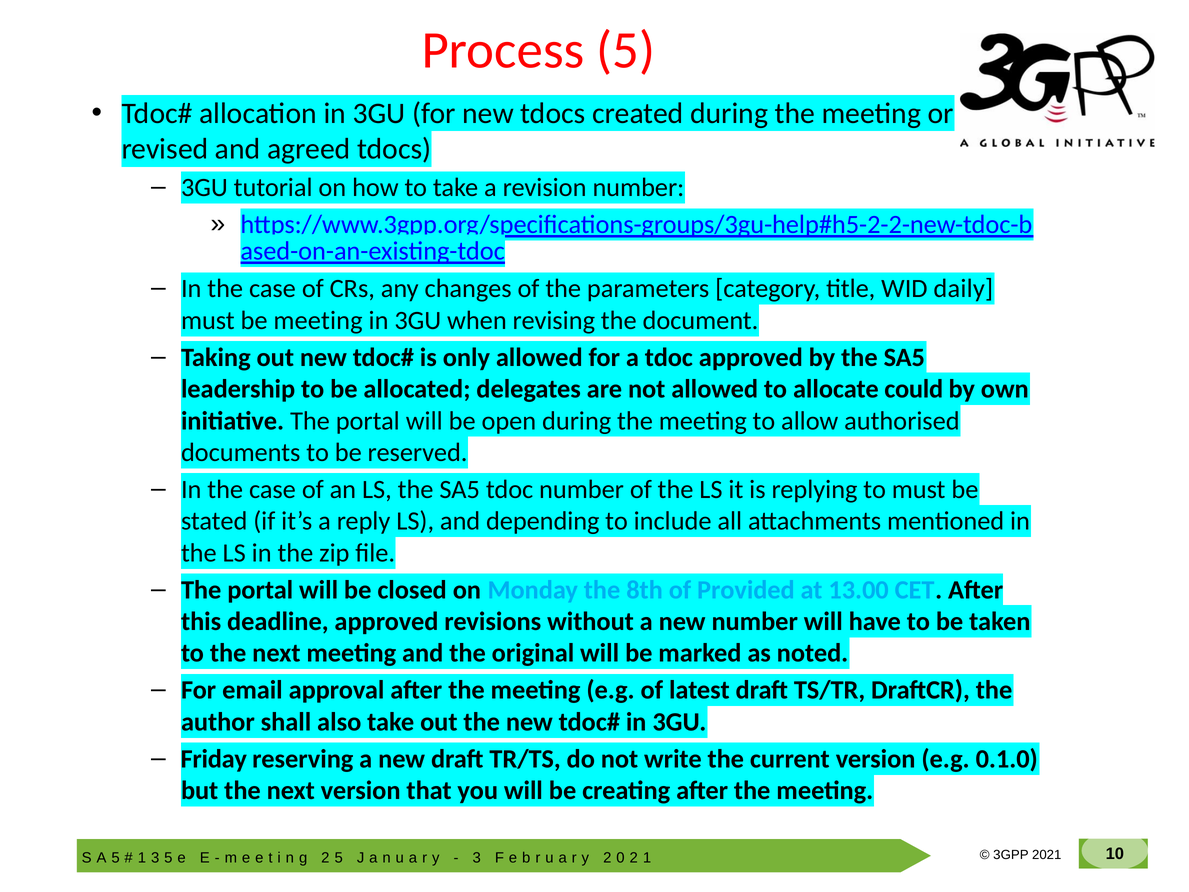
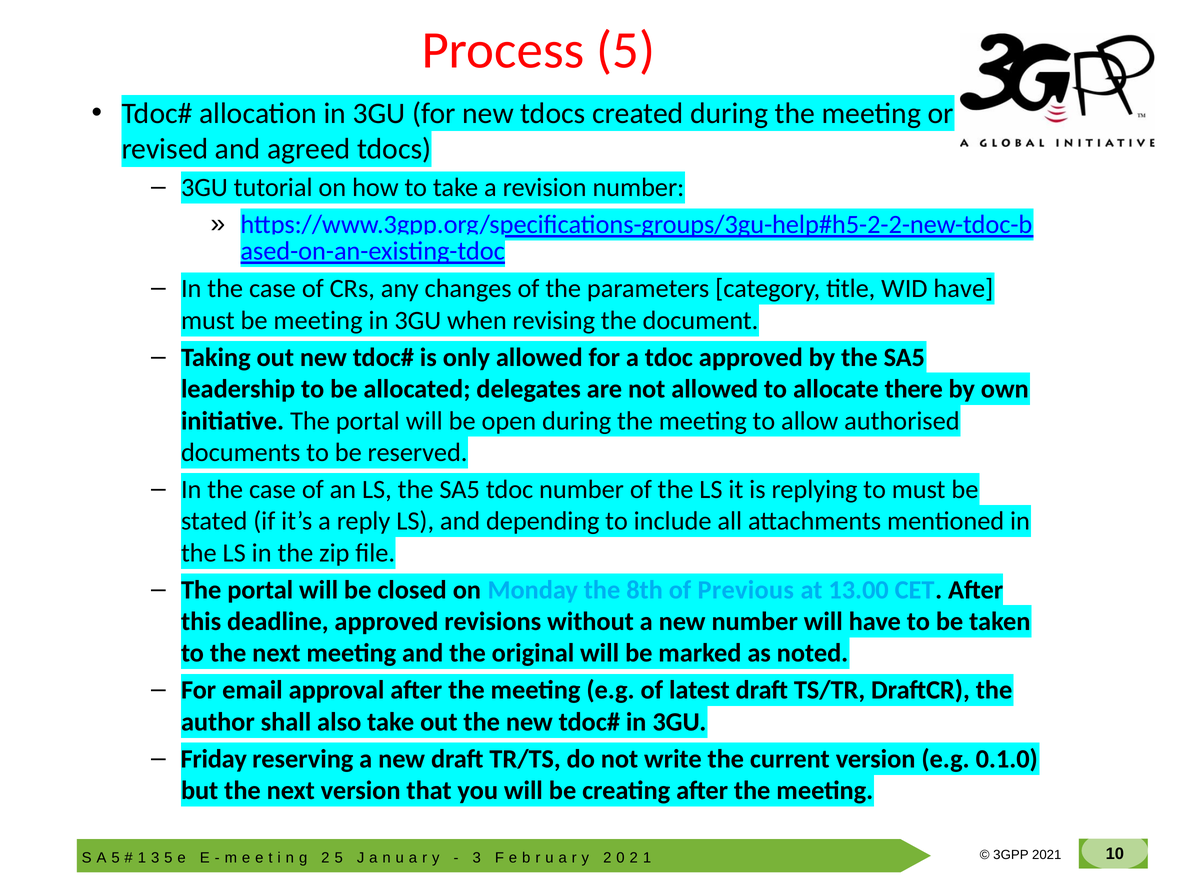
WID daily: daily -> have
could: could -> there
Provided: Provided -> Previous
